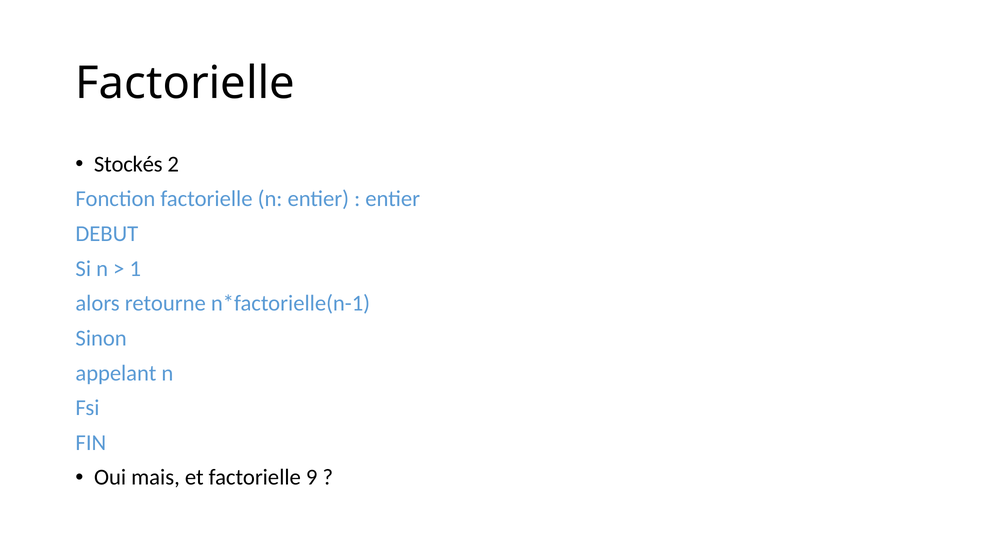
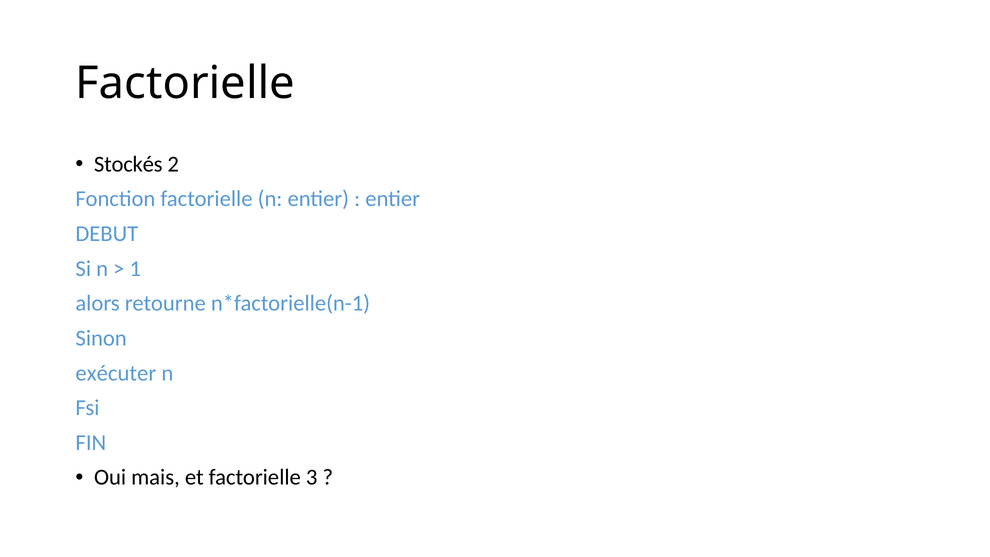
appelant: appelant -> exécuter
9: 9 -> 3
